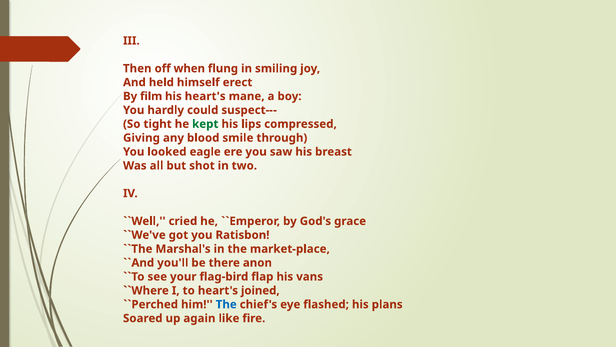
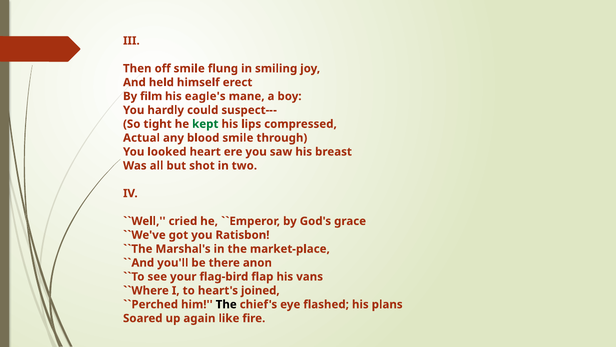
off when: when -> smile
his heart's: heart's -> eagle's
Giving: Giving -> Actual
eagle: eagle -> heart
The at (226, 304) colour: blue -> black
